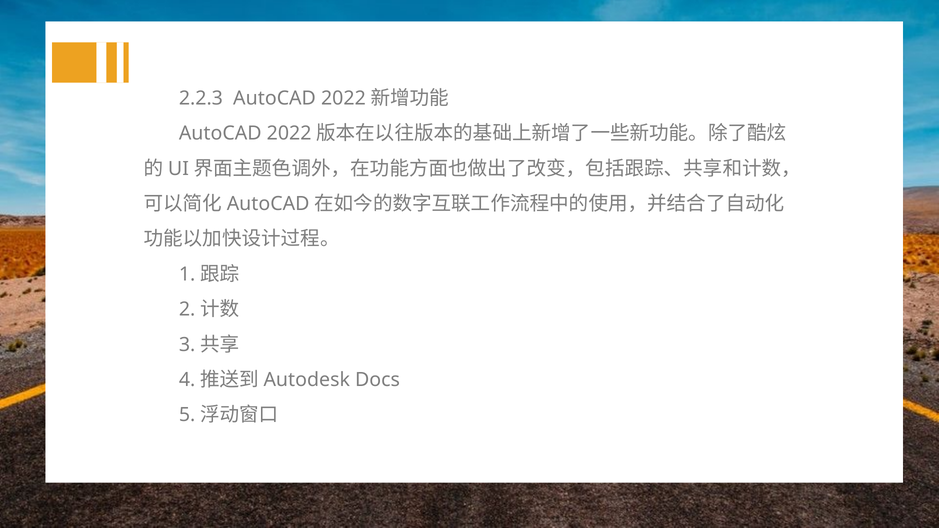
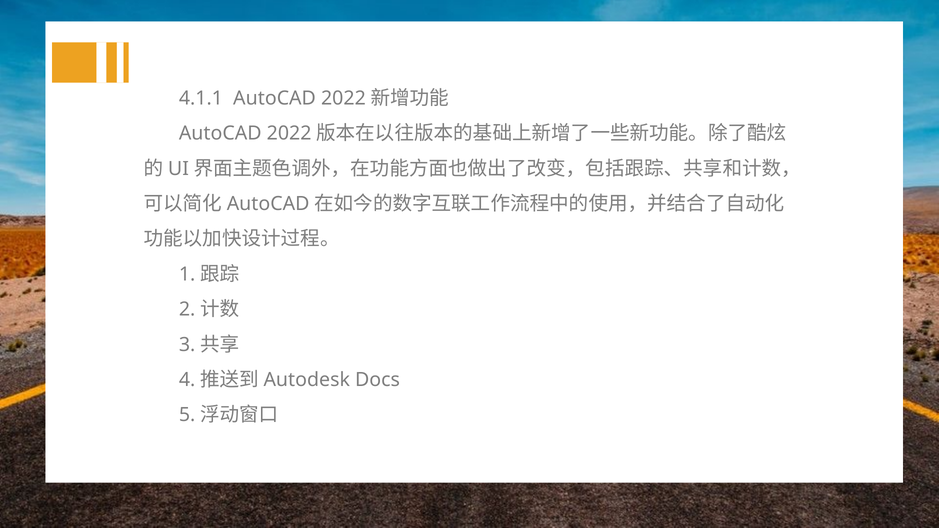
2.2.3: 2.2.3 -> 4.1.1
